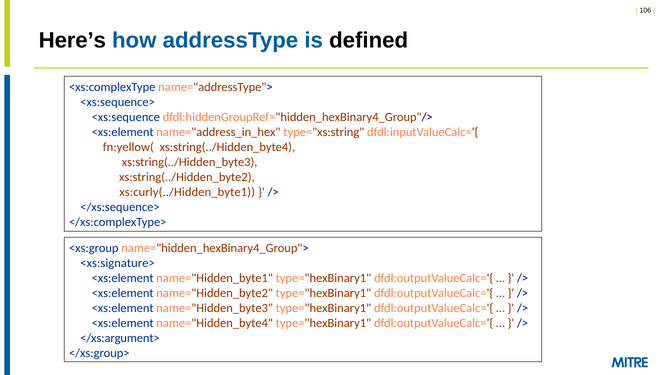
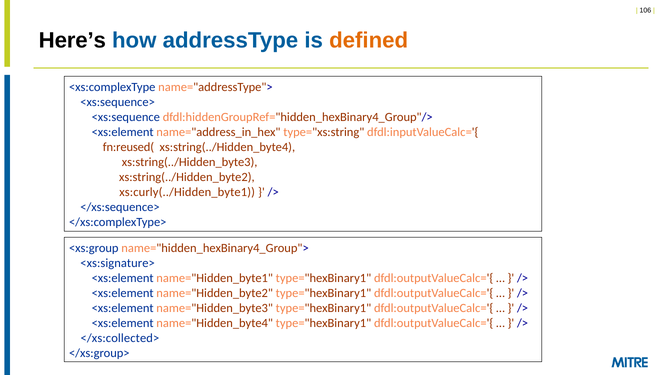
defined colour: black -> orange
fn:yellow(: fn:yellow( -> fn:reused(
</xs:argument>: </xs:argument> -> </xs:collected>
